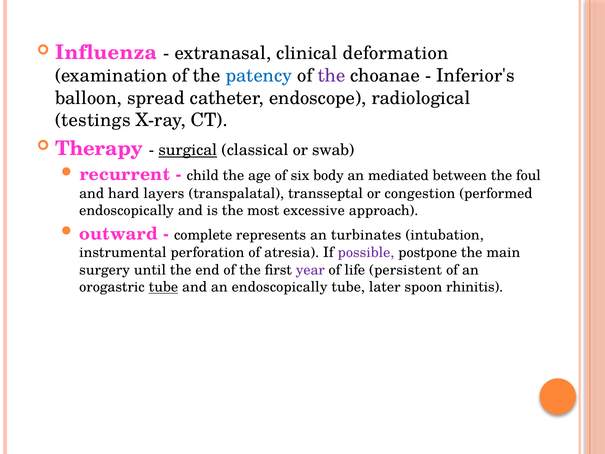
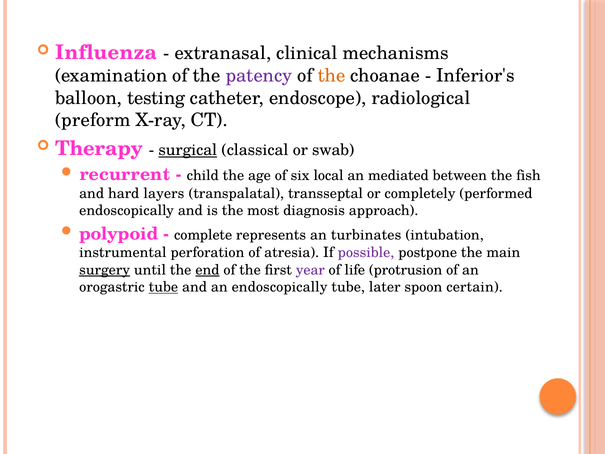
deformation: deformation -> mechanisms
patency colour: blue -> purple
the at (332, 76) colour: purple -> orange
spread: spread -> testing
testings: testings -> preform
body: body -> local
foul: foul -> fish
congestion: congestion -> completely
excessive: excessive -> diagnosis
outward: outward -> polypoid
surgery underline: none -> present
end underline: none -> present
persistent: persistent -> protrusion
rhinitis: rhinitis -> certain
